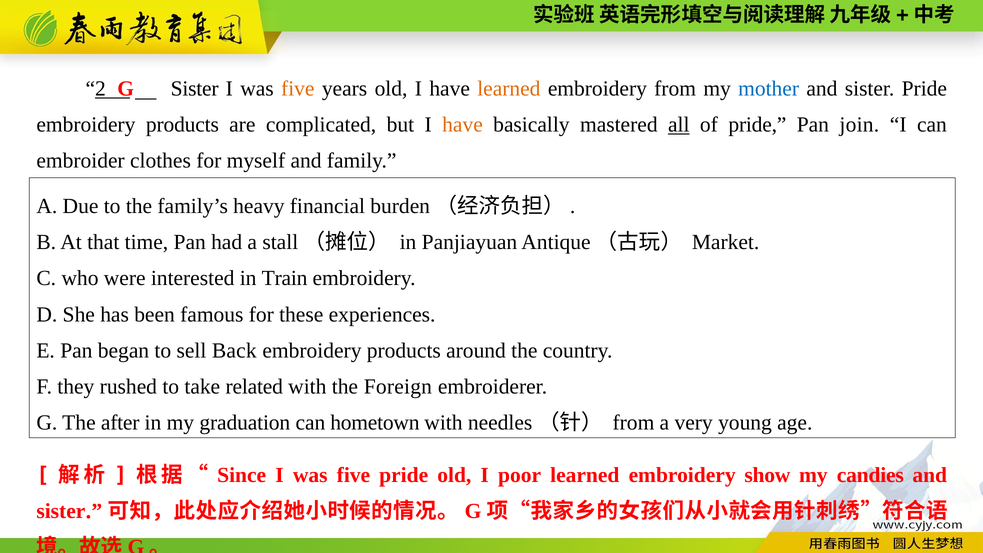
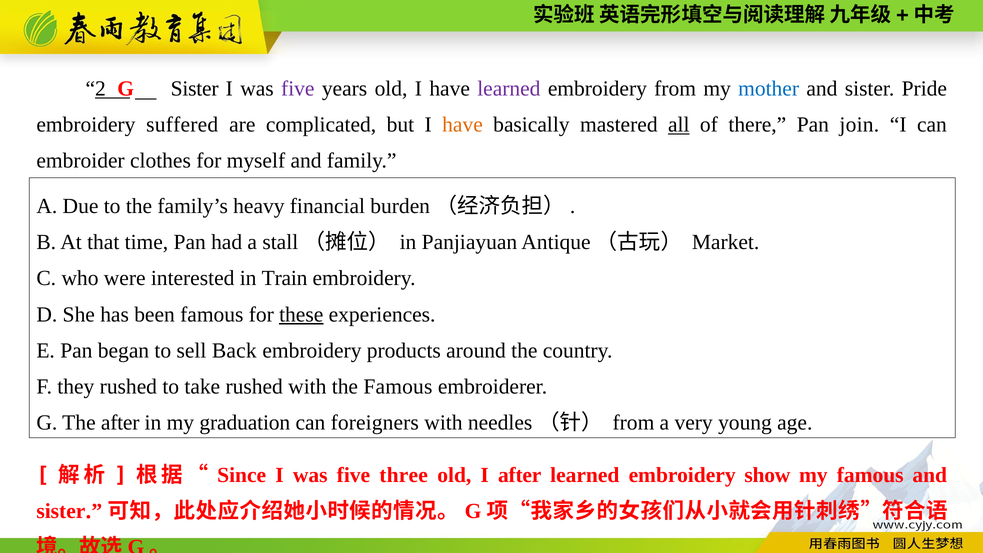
five at (298, 89) colour: orange -> purple
learned at (509, 89) colour: orange -> purple
products at (182, 125): products -> suffered
of pride: pride -> there
these underline: none -> present
take related: related -> rushed
the Foreign: Foreign -> Famous
hometown: hometown -> foreigners
five pride: pride -> three
I poor: poor -> after
my candies: candies -> famous
